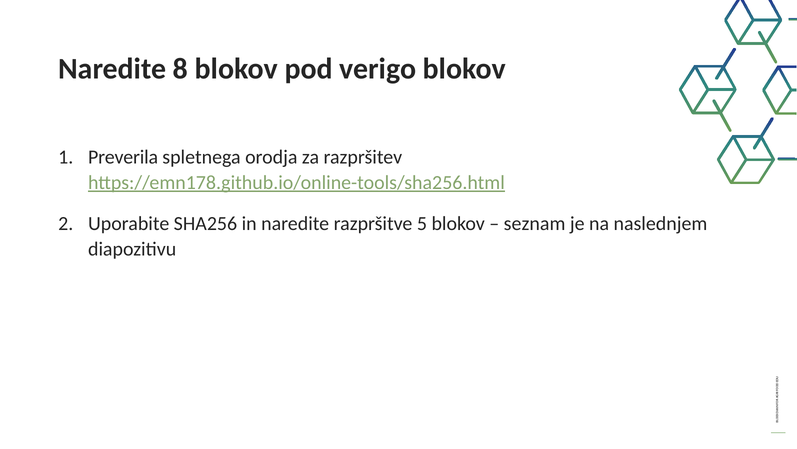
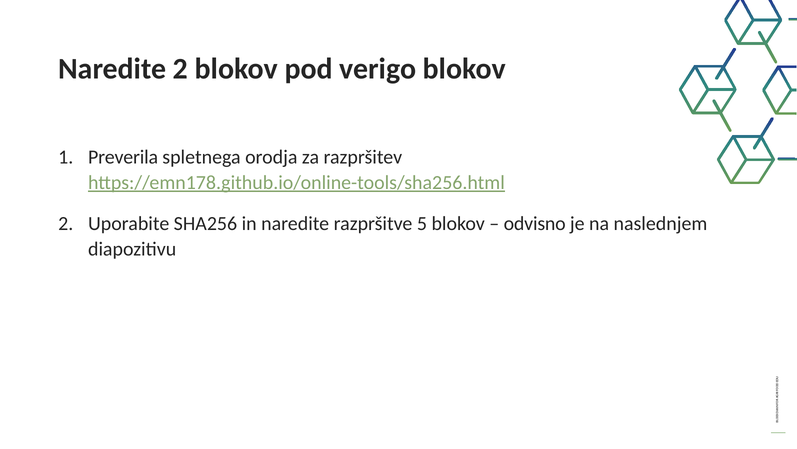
Naredite 8: 8 -> 2
seznam: seznam -> odvisno
